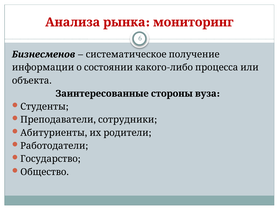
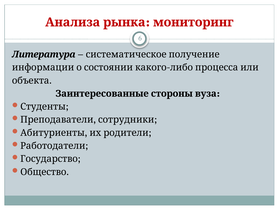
Бизнесменов: Бизнесменов -> Литература
